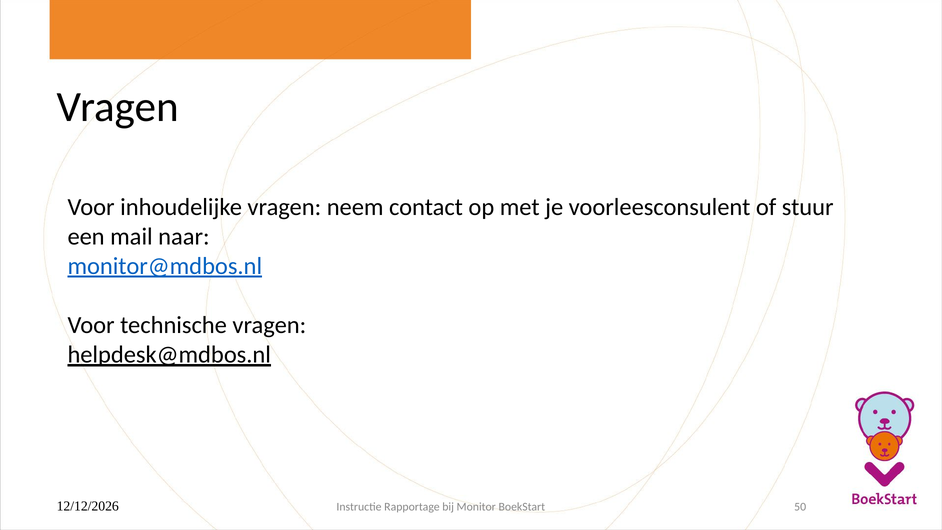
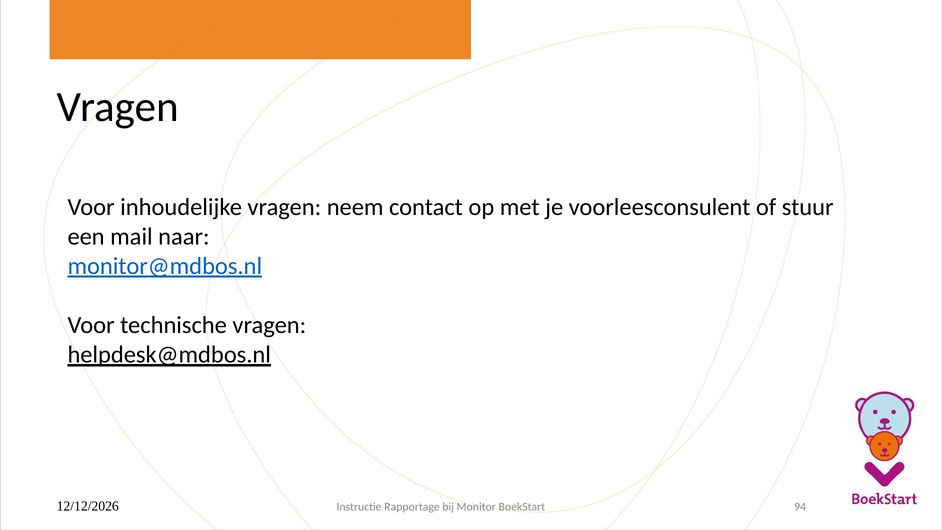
50: 50 -> 94
